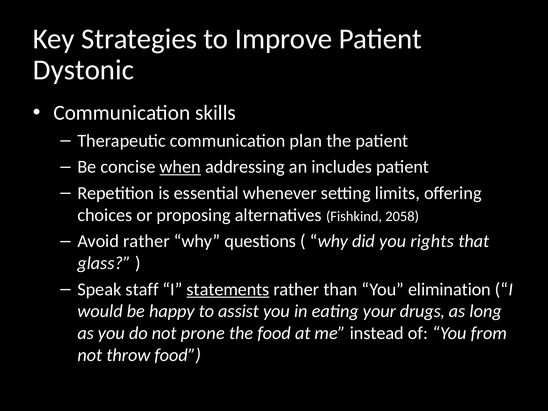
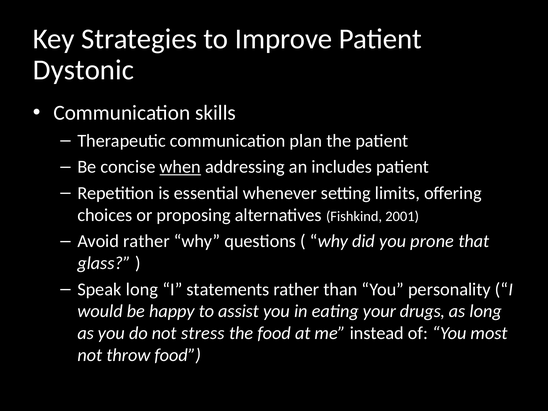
2058: 2058 -> 2001
rights: rights -> prone
Speak staff: staff -> long
statements underline: present -> none
elimination: elimination -> personality
prone: prone -> stress
from: from -> most
